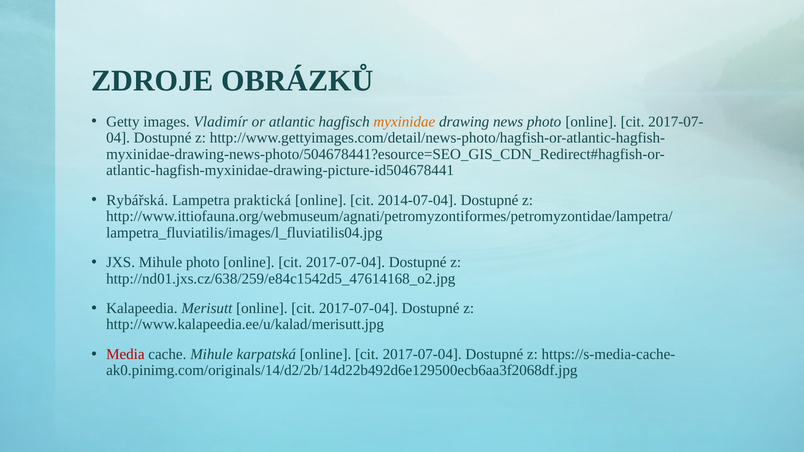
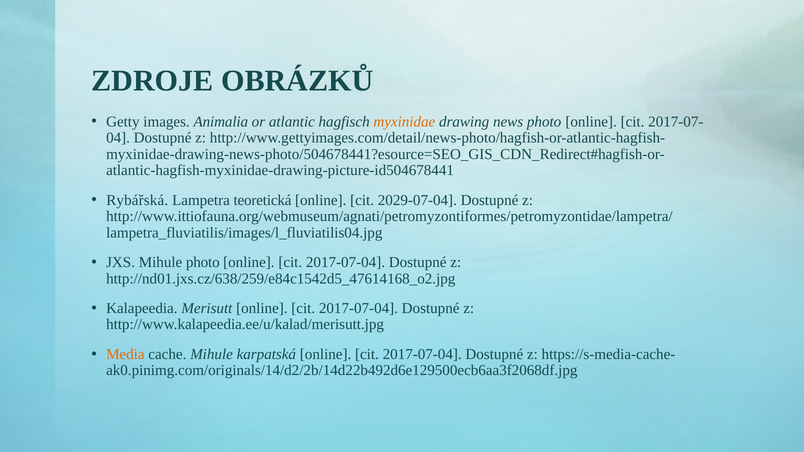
Vladimír: Vladimír -> Animalia
praktická: praktická -> teoretická
2014-07-04: 2014-07-04 -> 2029-07-04
Media colour: red -> orange
